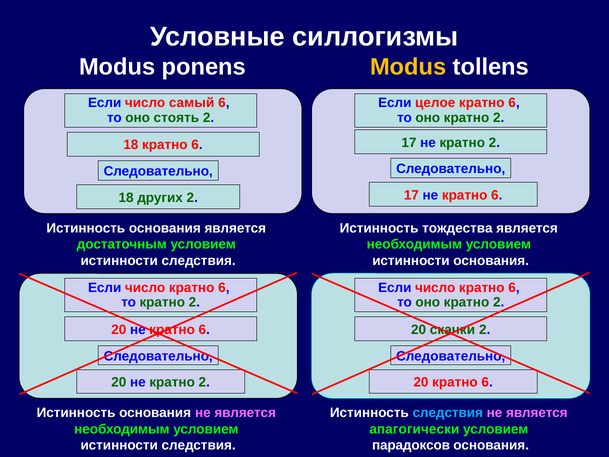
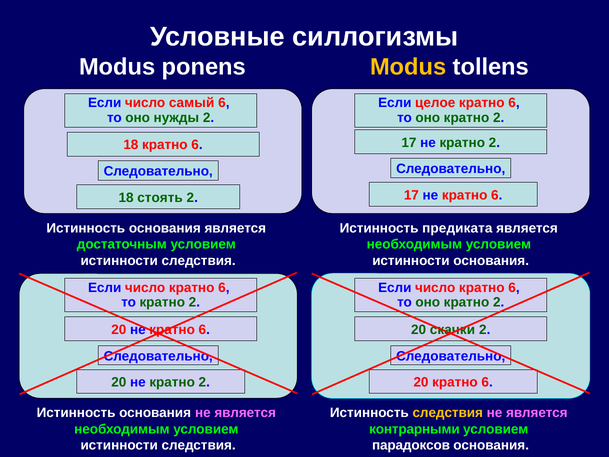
стоять: стоять -> нужды
других: других -> стоять
тождества: тождества -> предиката
следствия at (448, 413) colour: light blue -> yellow
апагогически: апагогически -> контрарными
